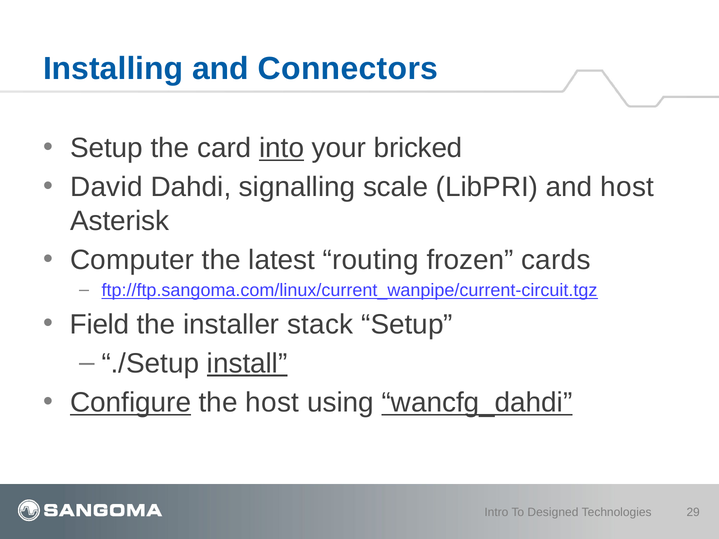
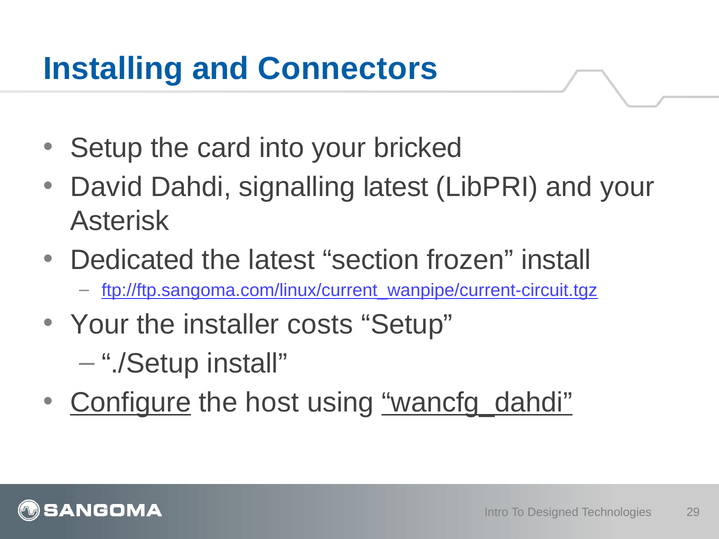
into underline: present -> none
signalling scale: scale -> latest
and host: host -> your
Computer: Computer -> Dedicated
routing: routing -> section
frozen cards: cards -> install
Field at (100, 324): Field -> Your
stack: stack -> costs
install at (247, 364) underline: present -> none
